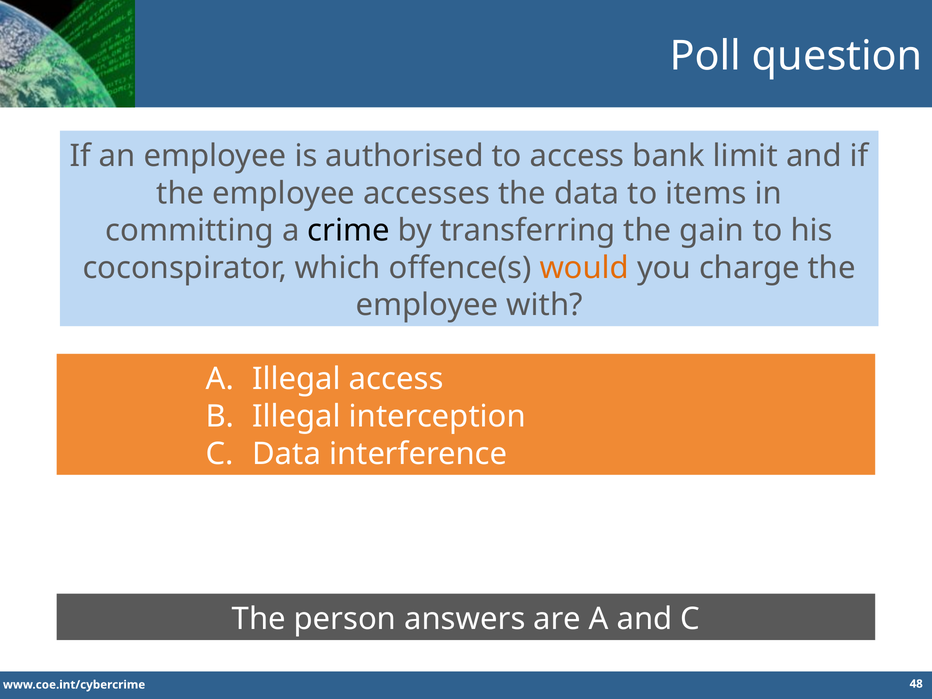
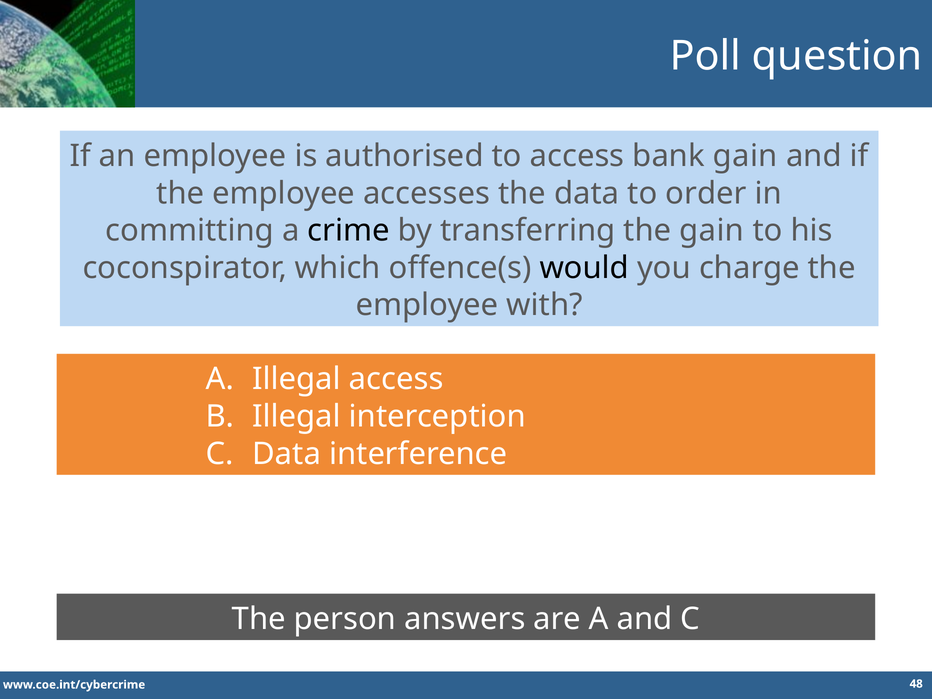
bank limit: limit -> gain
items: items -> order
would colour: orange -> black
